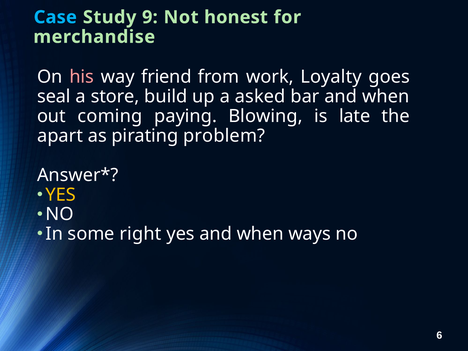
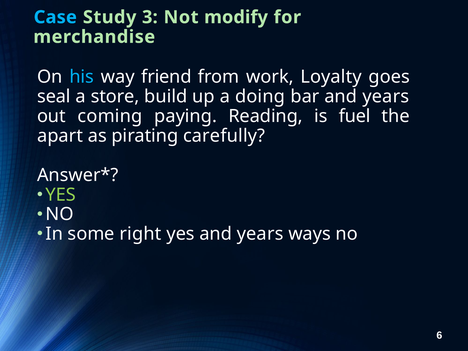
9: 9 -> 3
honest: honest -> modify
his colour: pink -> light blue
asked: asked -> doing
bar and when: when -> years
Blowing: Blowing -> Reading
late: late -> fuel
problem: problem -> carefully
YES at (61, 195) colour: yellow -> light green
yes and when: when -> years
